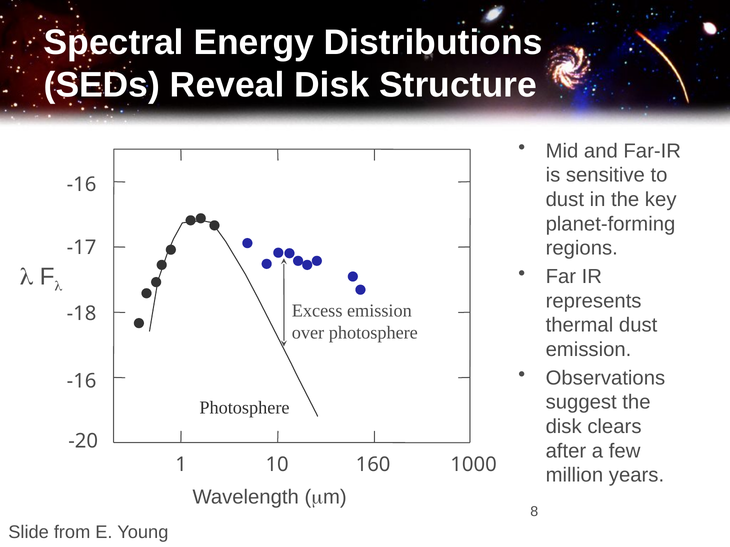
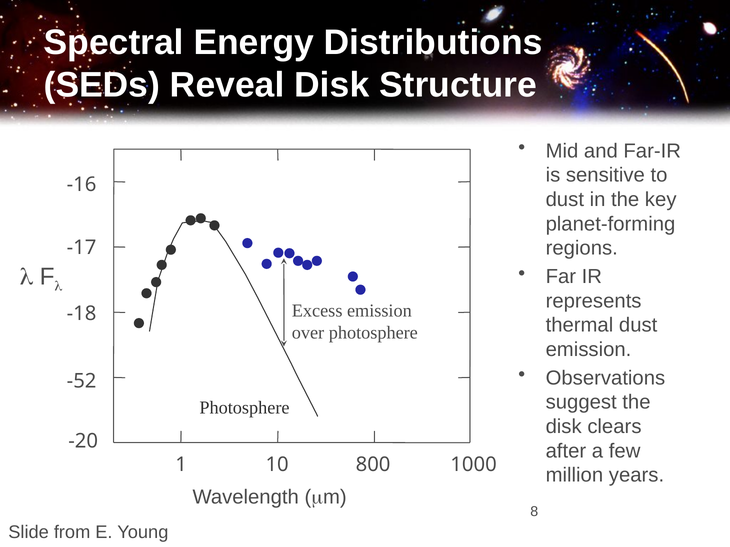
-16 at (82, 382): -16 -> -52
160: 160 -> 800
